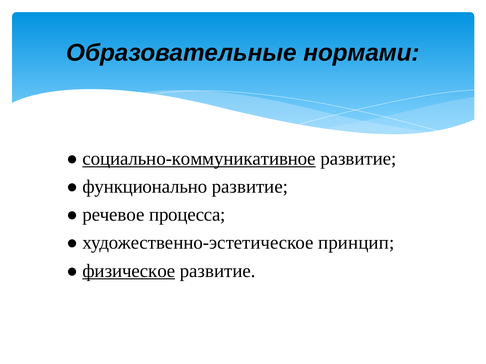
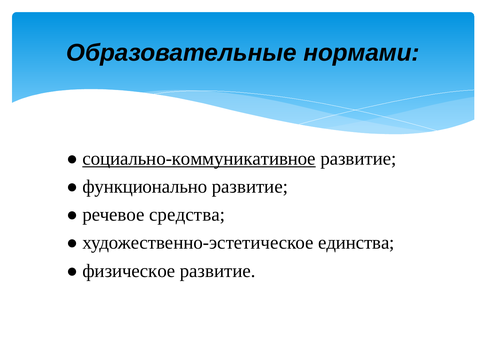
процесса: процесса -> средства
принцип: принцип -> единства
физическое underline: present -> none
